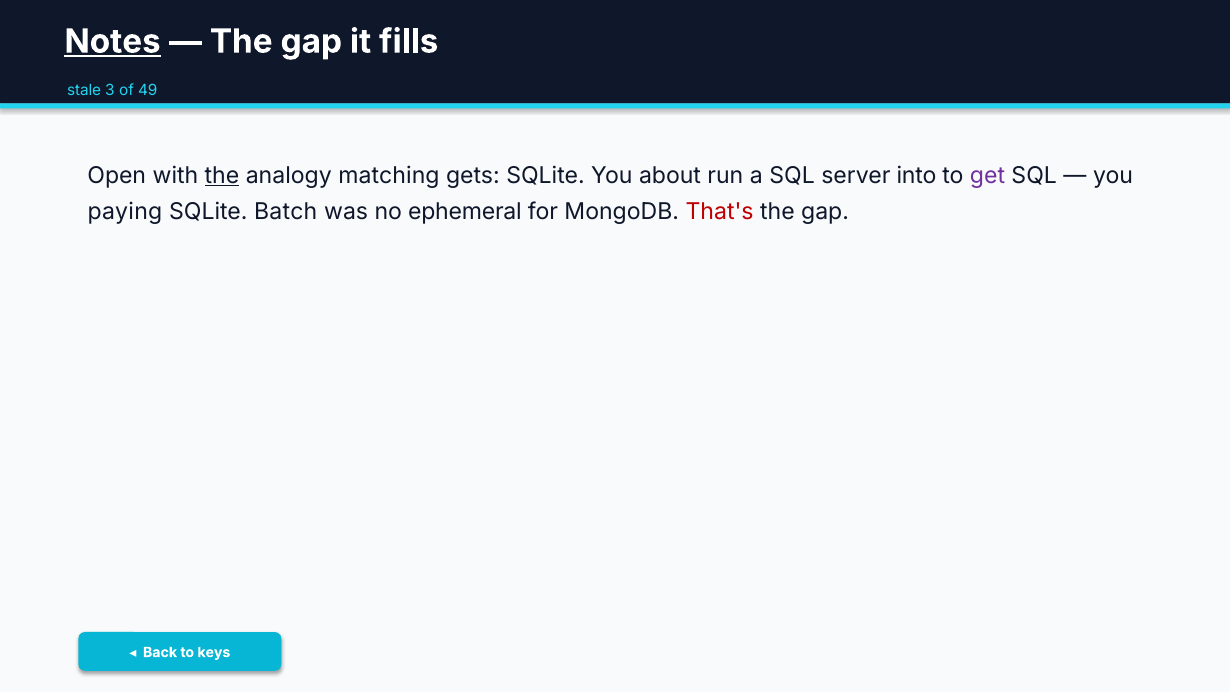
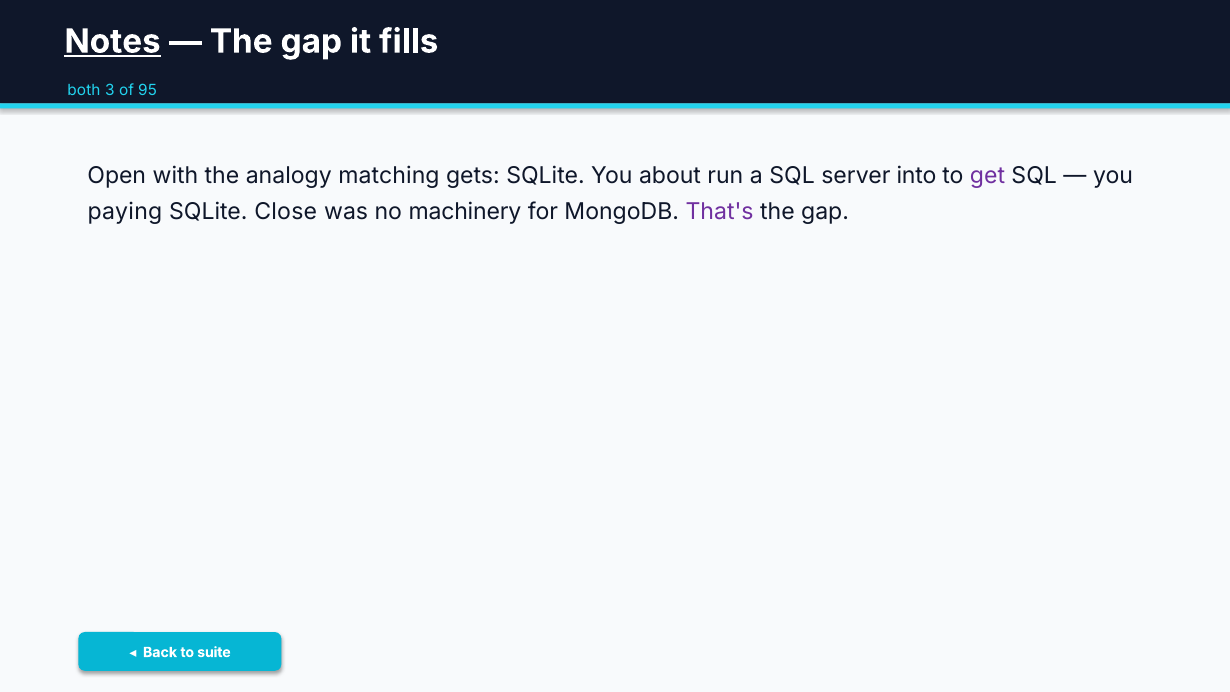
stale: stale -> both
49: 49 -> 95
the at (222, 176) underline: present -> none
Batch: Batch -> Close
ephemeral: ephemeral -> machinery
That's colour: red -> purple
keys: keys -> suite
